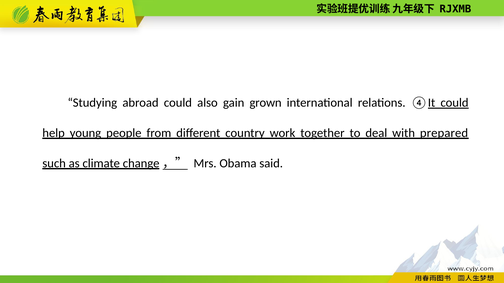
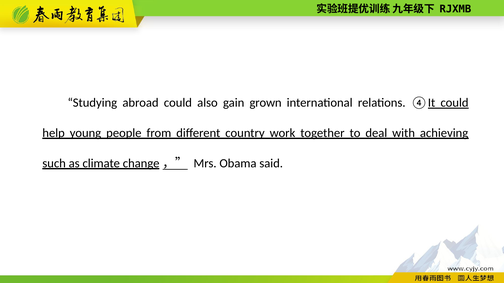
prepared: prepared -> achieving
